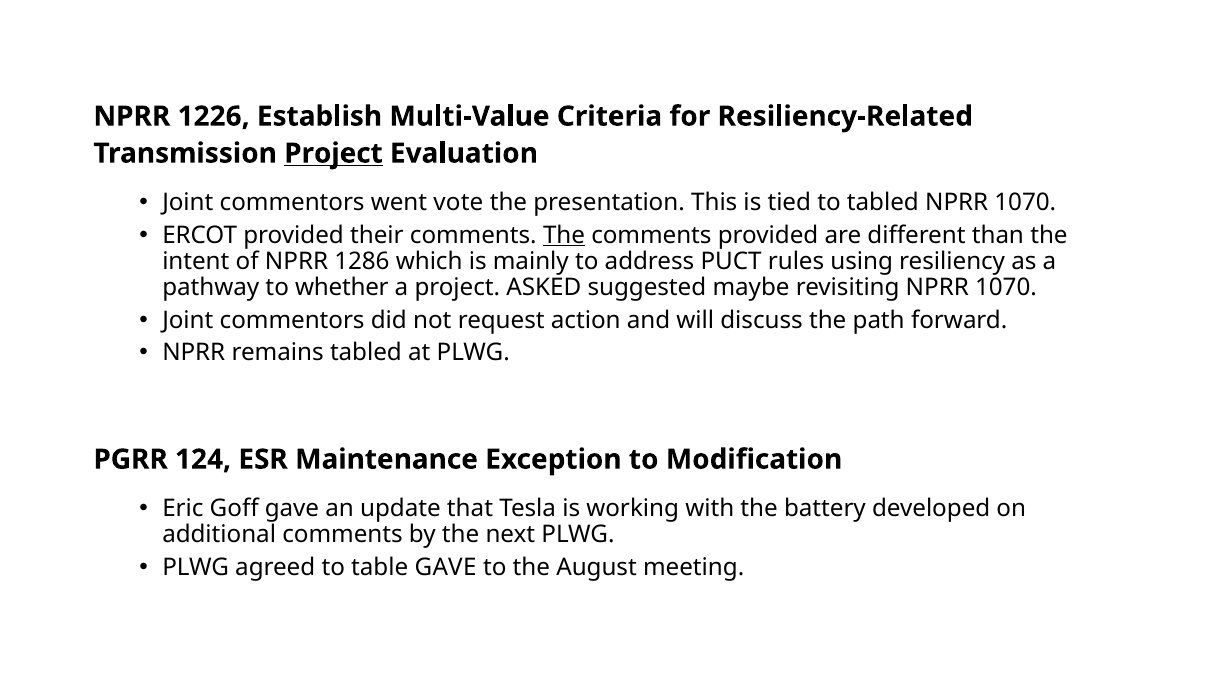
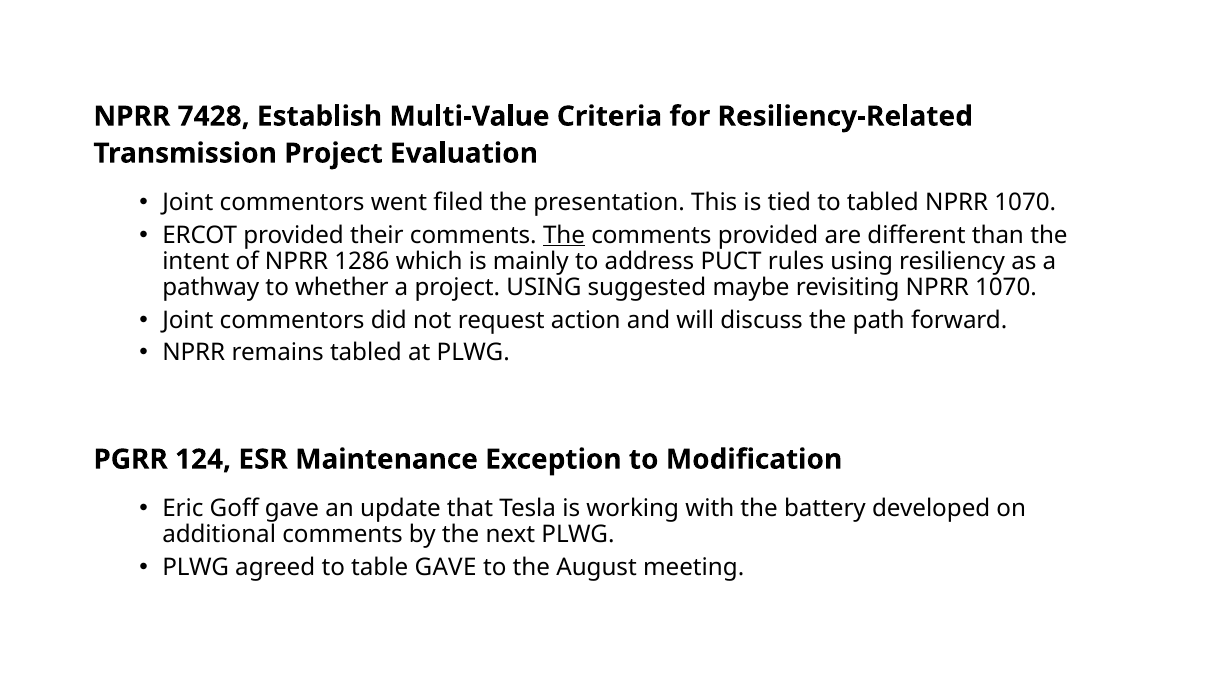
1226: 1226 -> 7428
Project at (333, 153) underline: present -> none
vote: vote -> filed
project ASKED: ASKED -> USING
